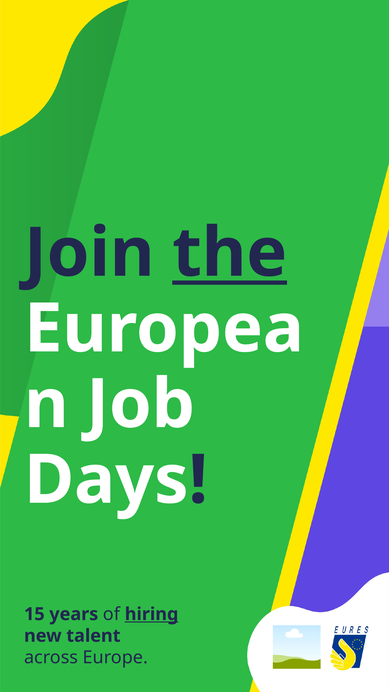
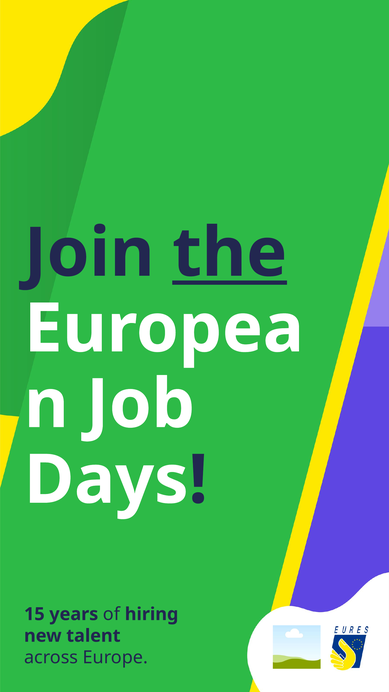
hiring underline: present -> none
